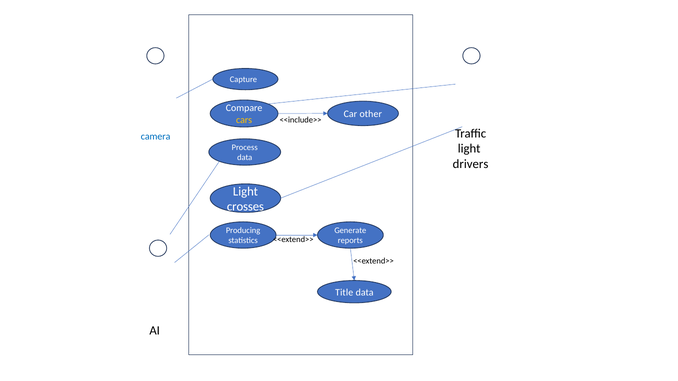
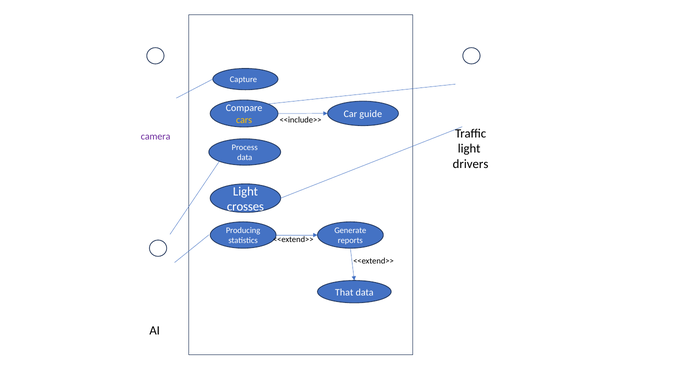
other: other -> guide
camera colour: blue -> purple
Title: Title -> That
